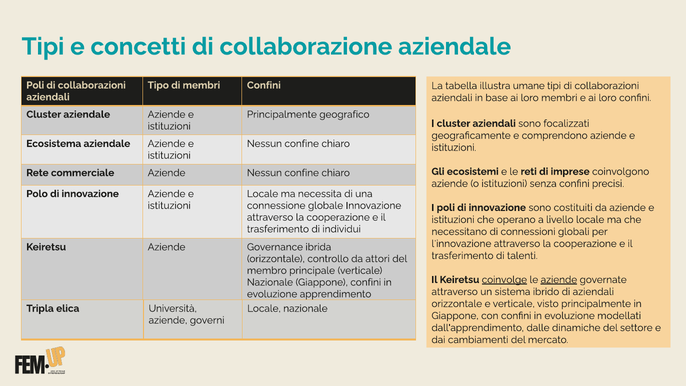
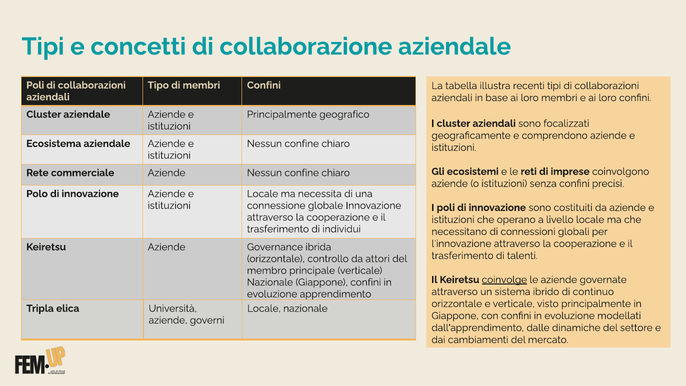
umane: umane -> recenti
aziende at (559, 280) underline: present -> none
di aziendali: aziendali -> continuo
